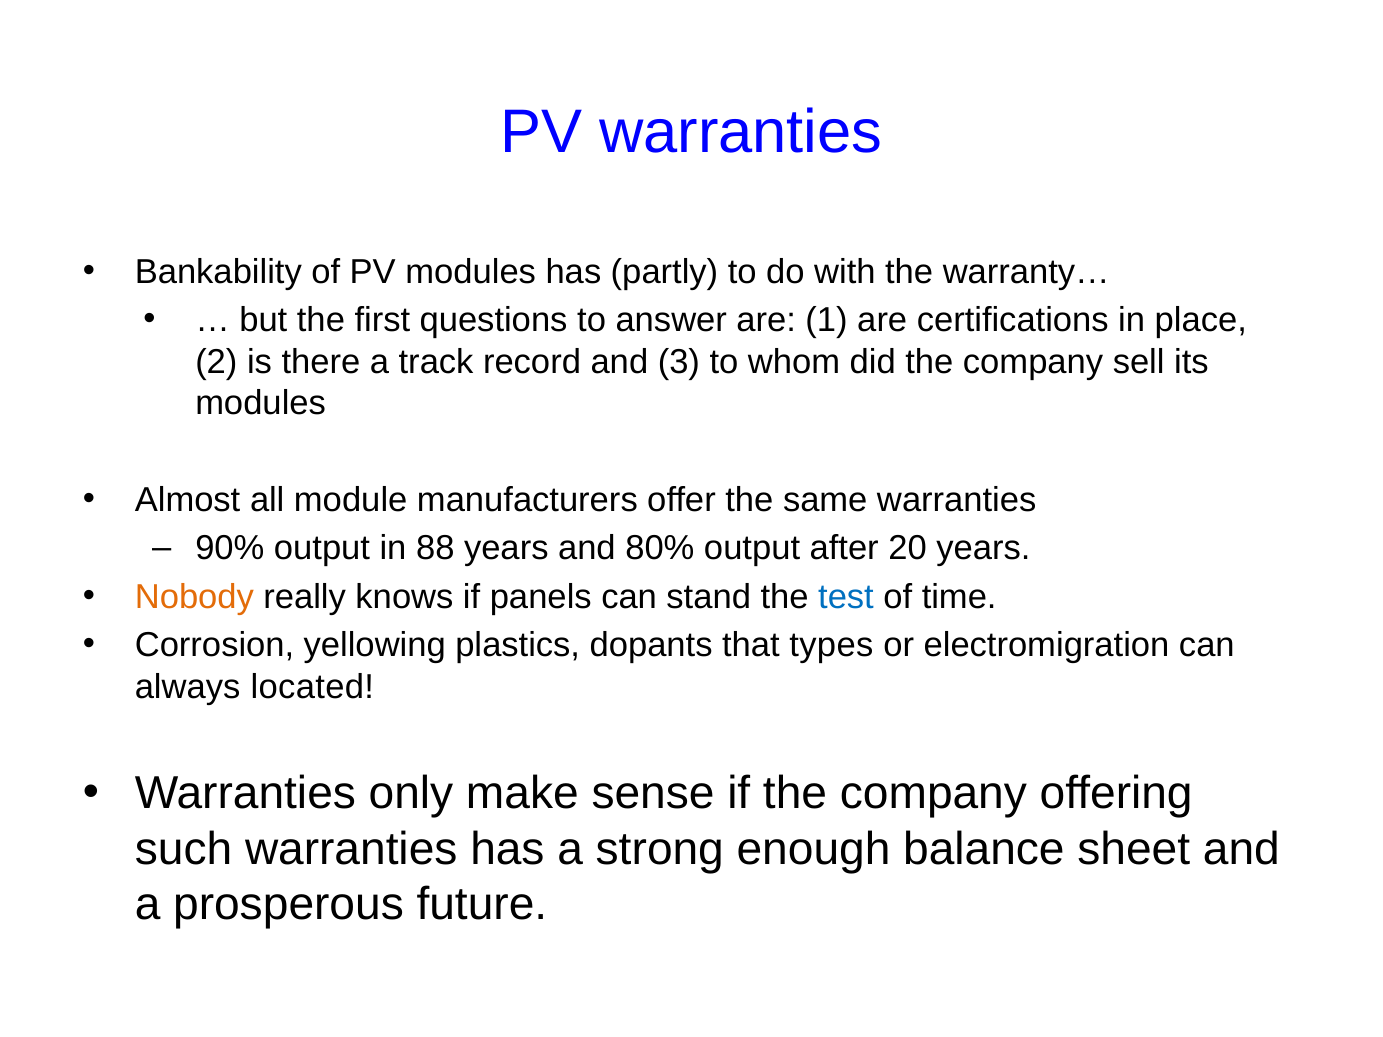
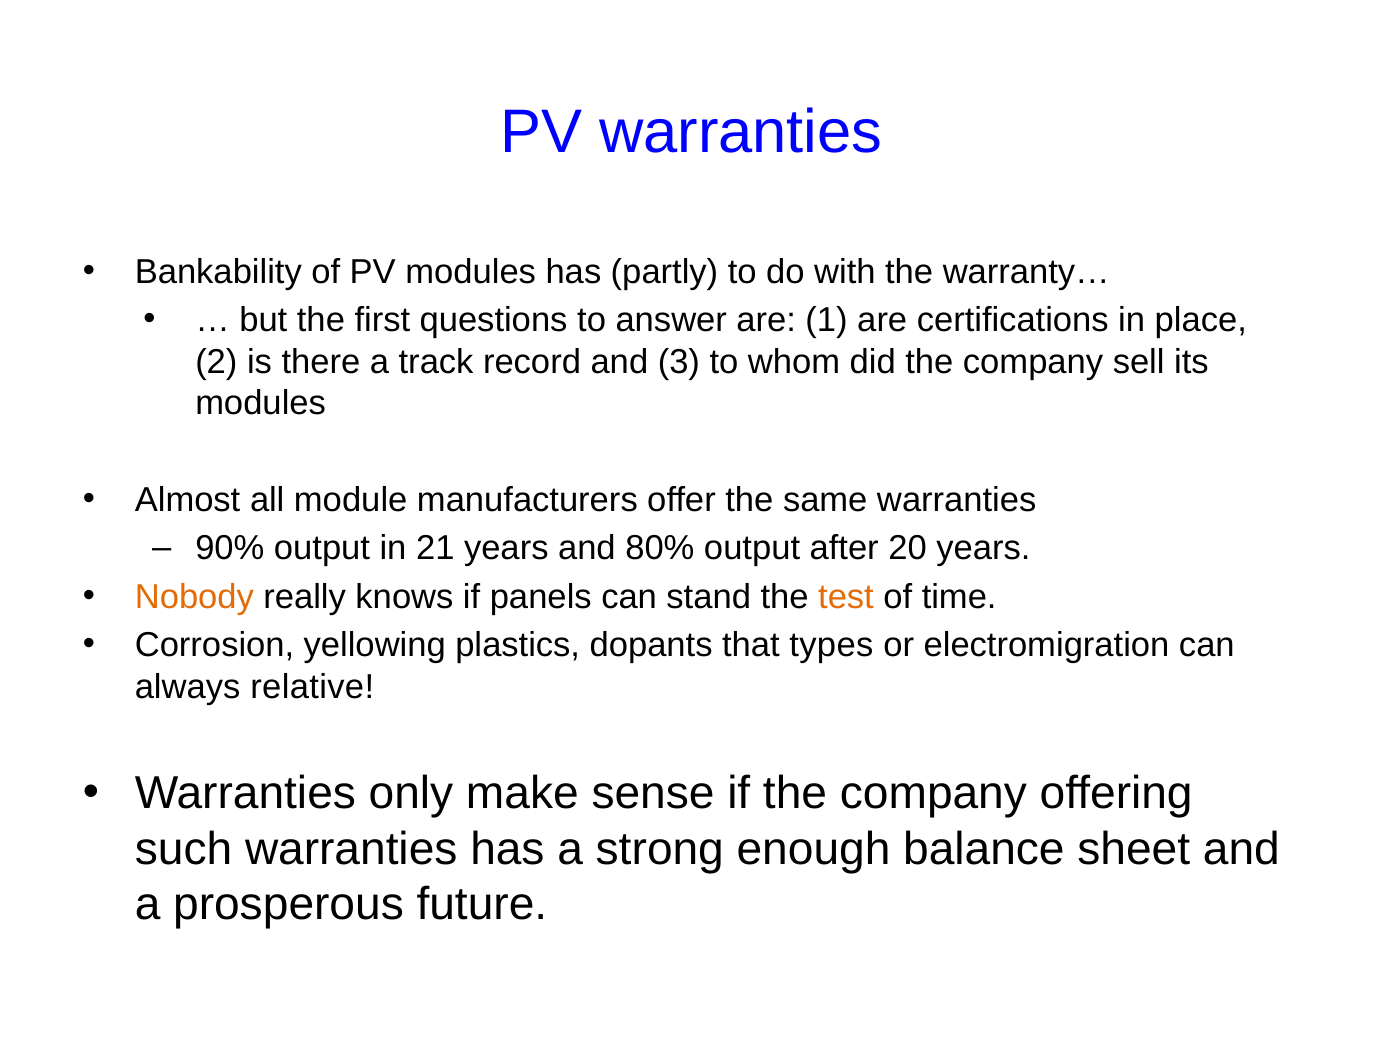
88: 88 -> 21
test colour: blue -> orange
located: located -> relative
